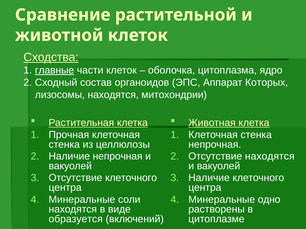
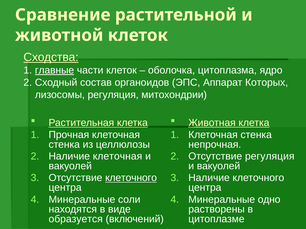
лизосомы находятся: находятся -> регуляция
Наличие непрочная: непрочная -> клеточная
Отсутствие находятся: находятся -> регуляция
клеточного at (131, 178) underline: none -> present
